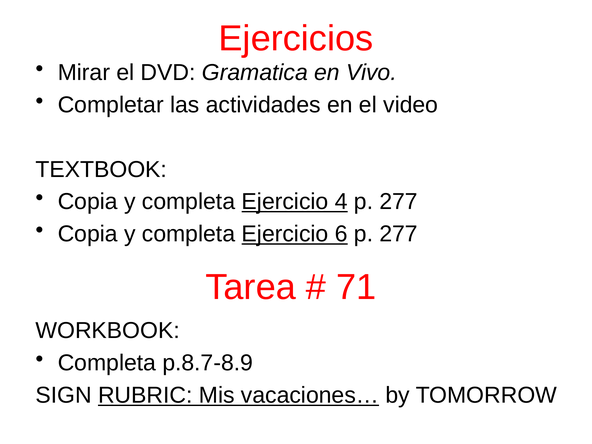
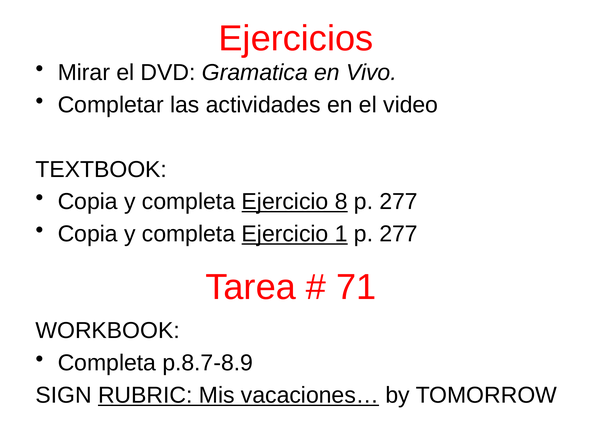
4: 4 -> 8
6: 6 -> 1
